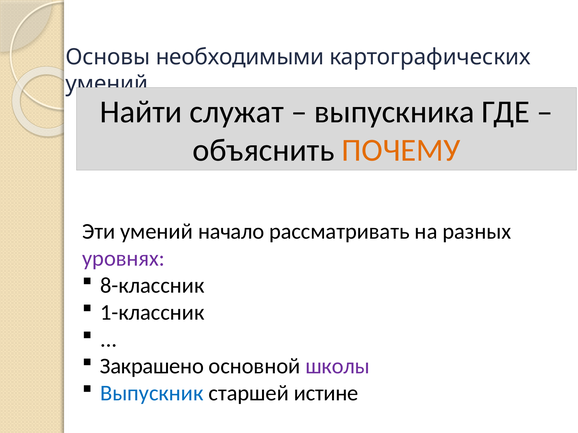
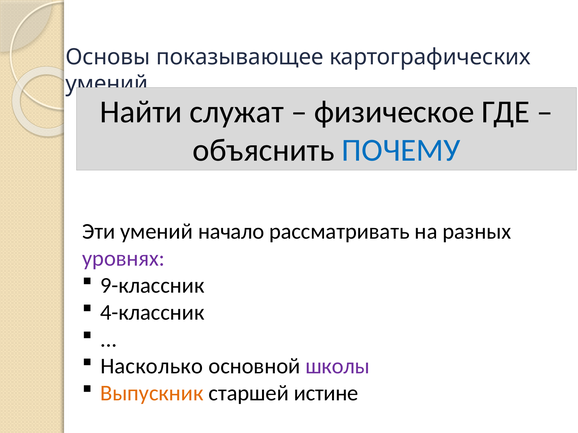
необходимыми: необходимыми -> показывающее
выпускника: выпускника -> физическое
ПОЧЕМУ colour: orange -> blue
8-классник: 8-классник -> 9-классник
1-классник: 1-классник -> 4-классник
Закрашено: Закрашено -> Насколько
Выпускник colour: blue -> orange
